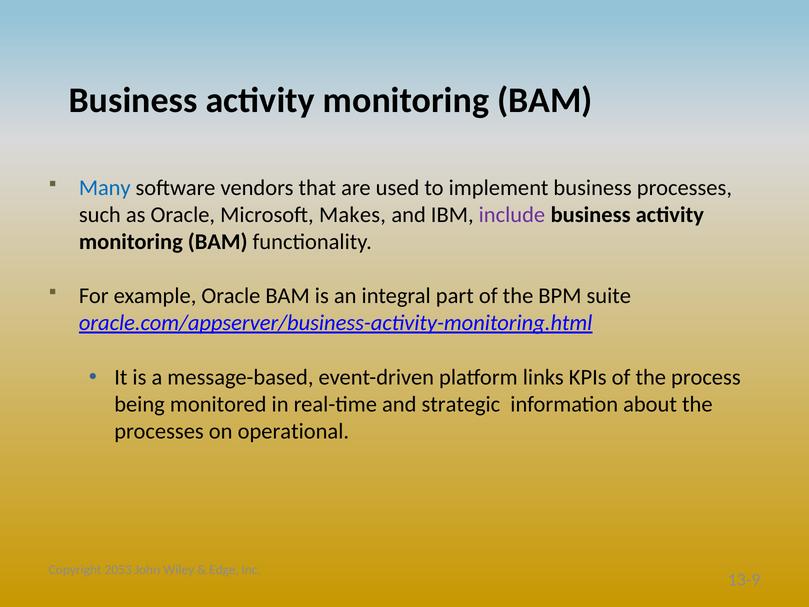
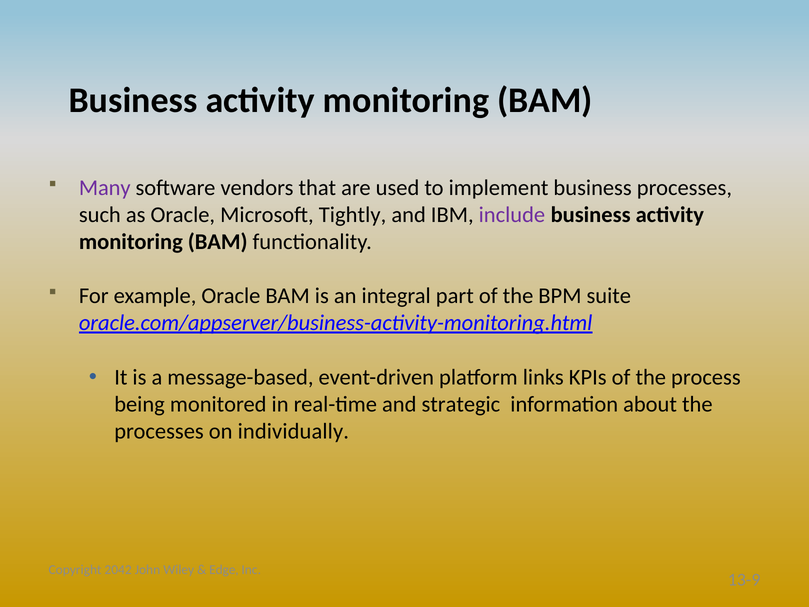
Many colour: blue -> purple
Makes: Makes -> Tightly
operational: operational -> individually
2053: 2053 -> 2042
